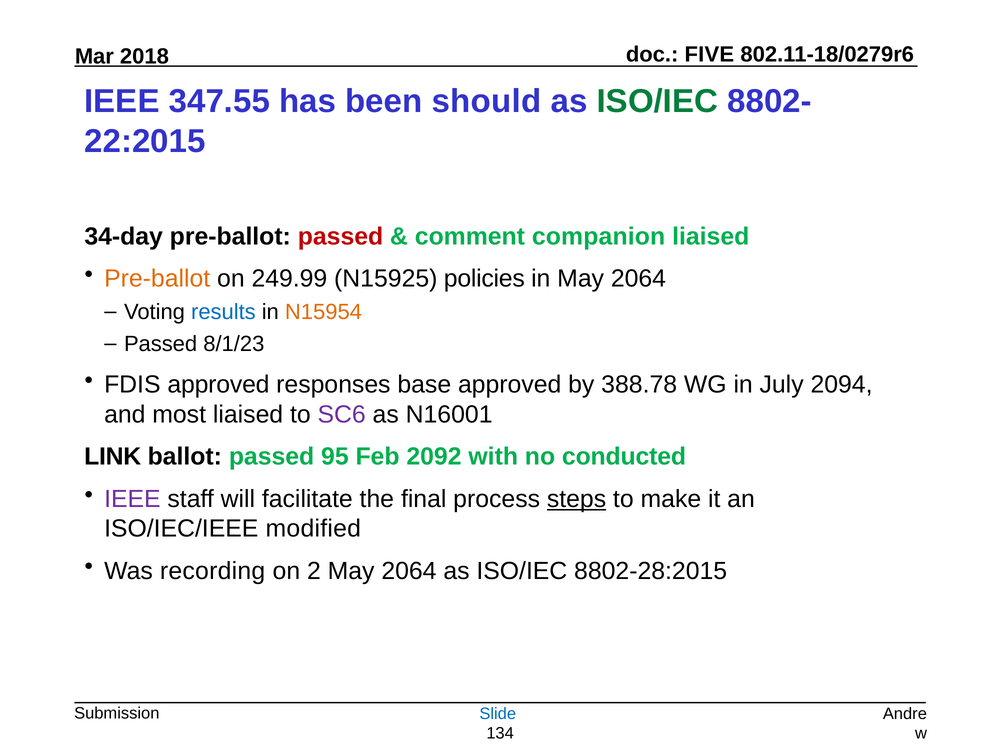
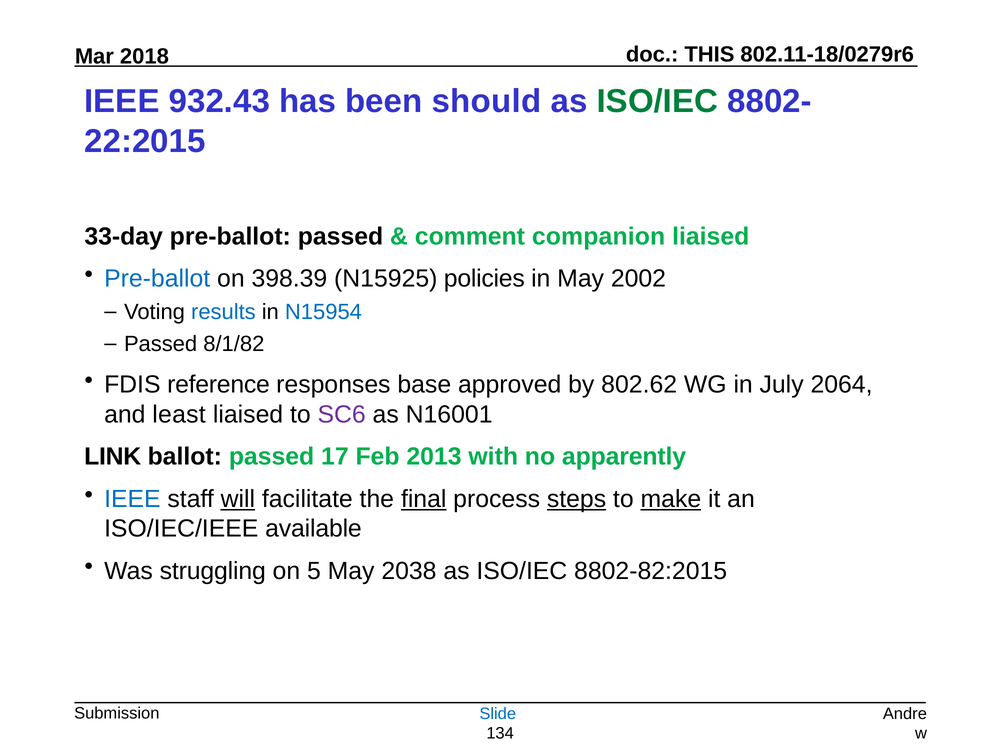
FIVE: FIVE -> THIS
347.55: 347.55 -> 932.43
34-day: 34-day -> 33-day
passed at (341, 237) colour: red -> black
Pre-ballot at (157, 279) colour: orange -> blue
249.99: 249.99 -> 398.39
in May 2064: 2064 -> 2002
N15954 colour: orange -> blue
8/1/23: 8/1/23 -> 8/1/82
FDIS approved: approved -> reference
388.78: 388.78 -> 802.62
2094: 2094 -> 2064
most: most -> least
95: 95 -> 17
2092: 2092 -> 2013
conducted: conducted -> apparently
IEEE at (132, 499) colour: purple -> blue
will underline: none -> present
final underline: none -> present
make underline: none -> present
modified: modified -> available
recording: recording -> struggling
2: 2 -> 5
2064 at (409, 571): 2064 -> 2038
8802-28:2015: 8802-28:2015 -> 8802-82:2015
